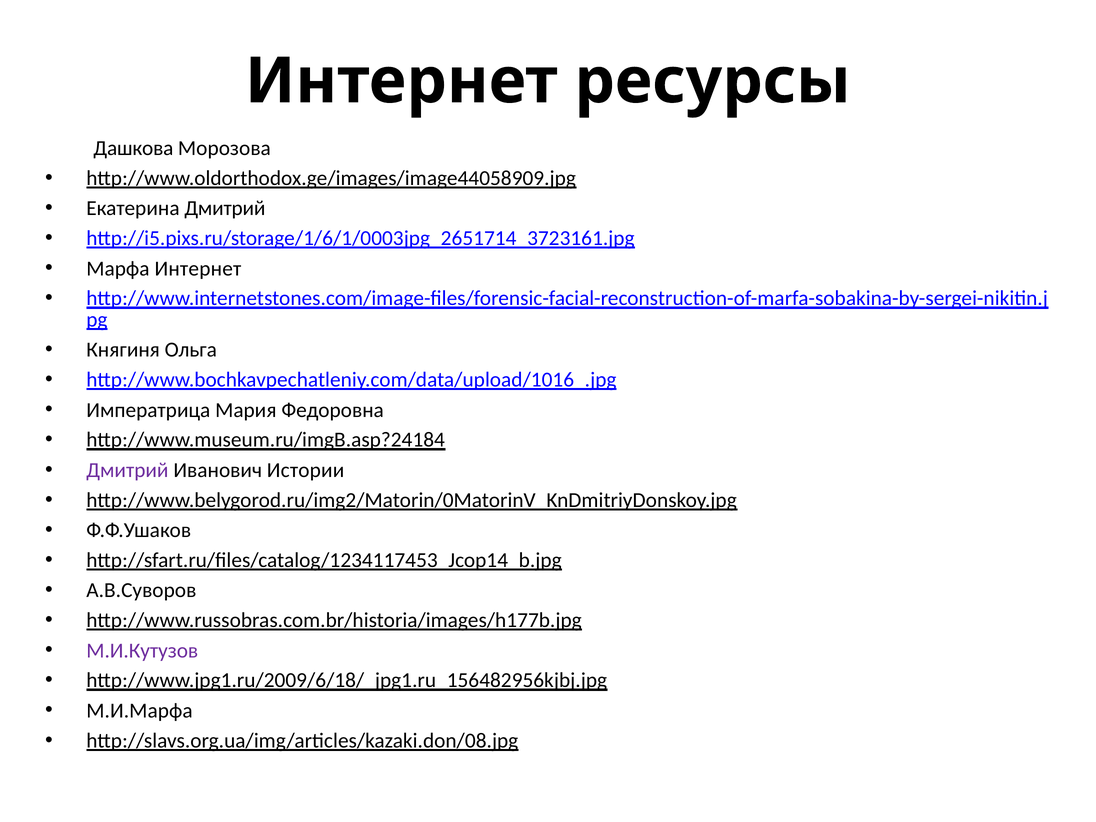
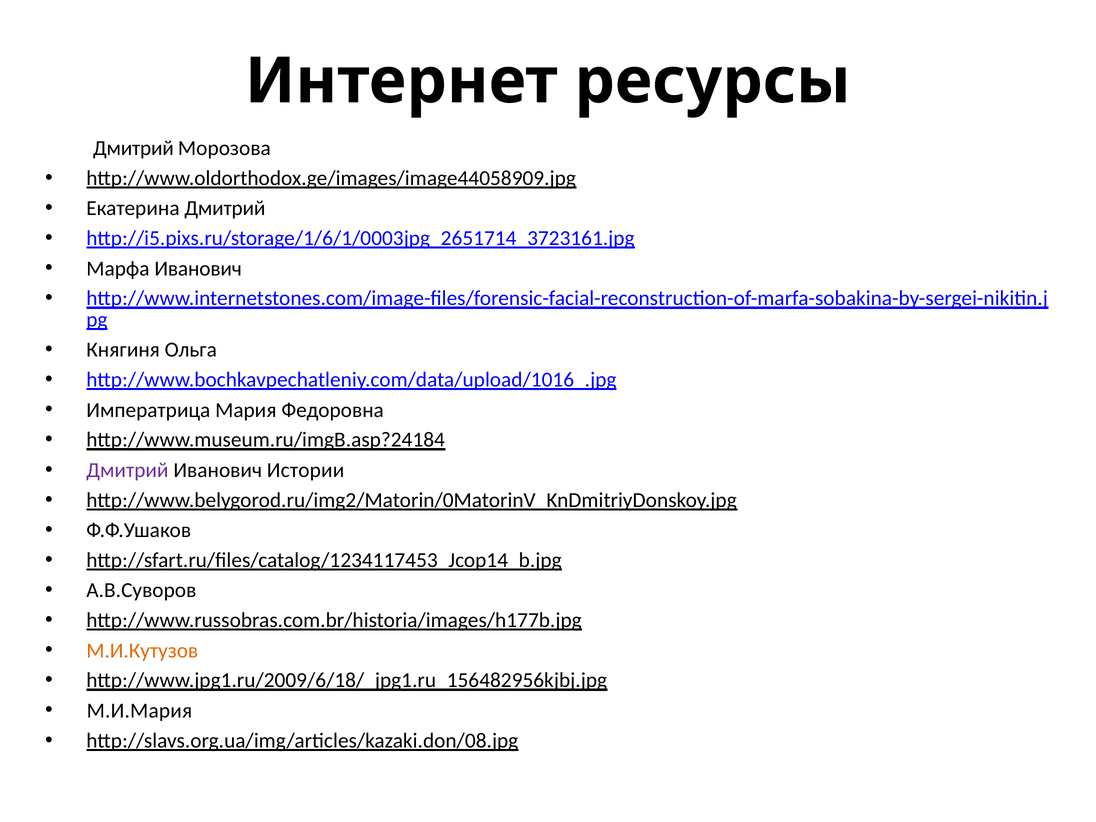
Дашкова at (133, 148): Дашкова -> Дмитрий
Марфа Интернет: Интернет -> Иванович
М.И.Кутузов colour: purple -> orange
М.И.Марфа: М.И.Марфа -> М.И.Мария
